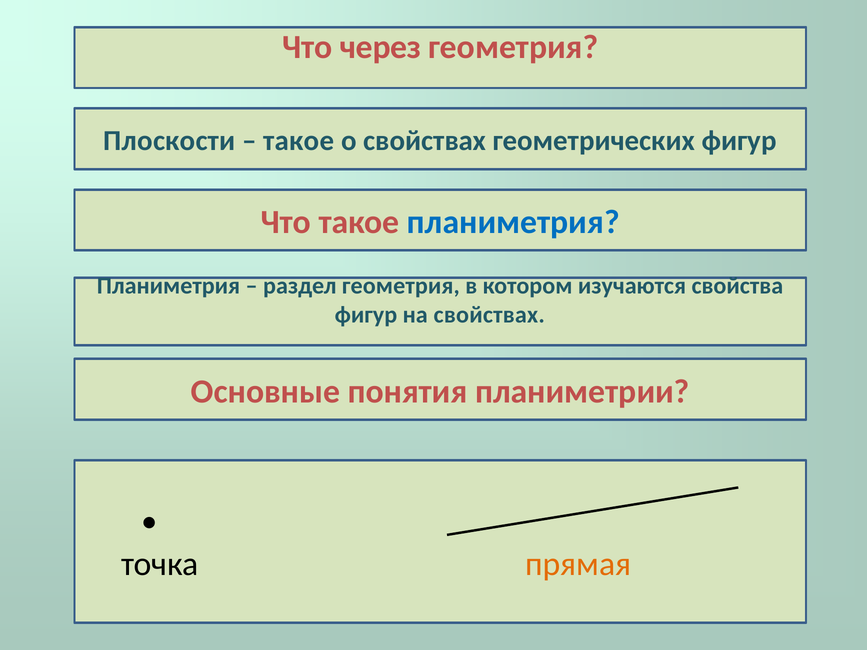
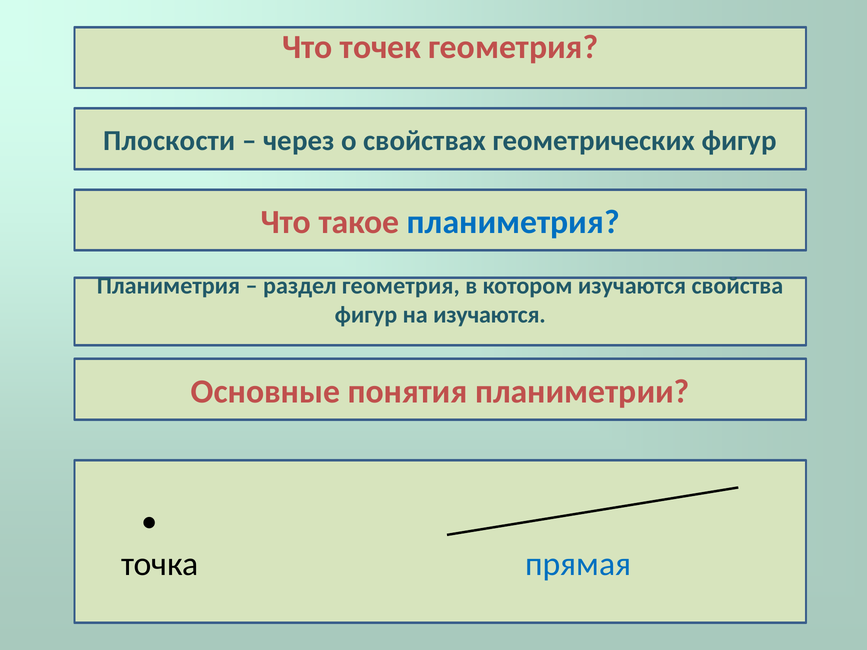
через: через -> точек
такое at (299, 141): такое -> через
на свойствах: свойствах -> изучаются
прямая colour: orange -> blue
